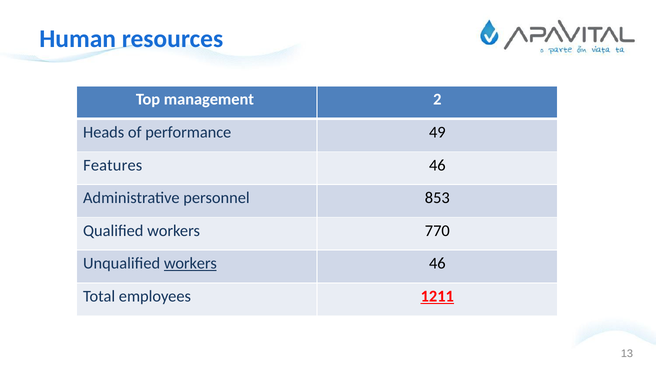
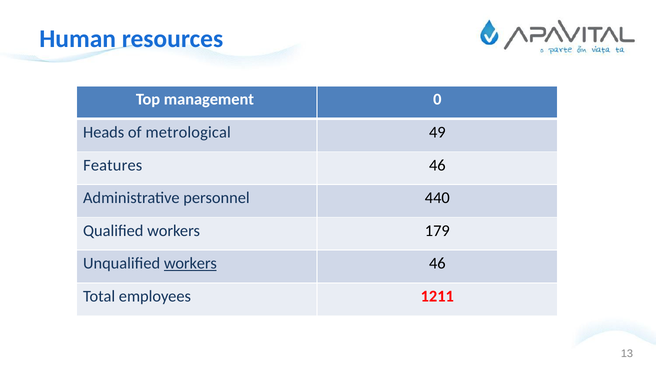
2: 2 -> 0
performance: performance -> metrological
853: 853 -> 440
770: 770 -> 179
1211 underline: present -> none
